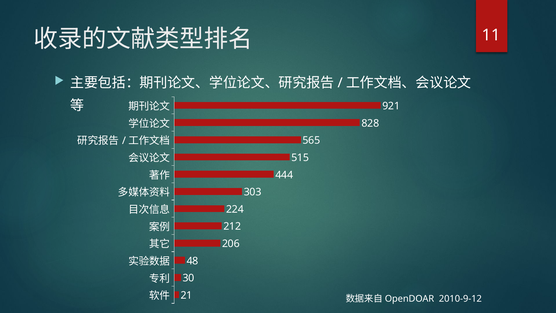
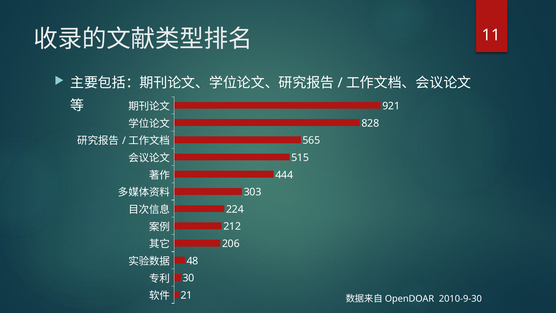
2010-9-12: 2010-9-12 -> 2010-9-30
